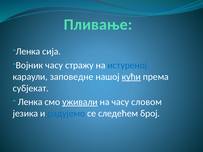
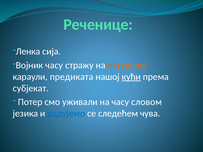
Пливање: Пливање -> Реченице
истуреној colour: blue -> orange
заповедне: заповедне -> предиката
Ленка at (30, 102): Ленка -> Потер
уживали underline: present -> none
број: број -> чува
